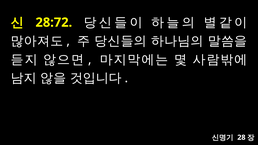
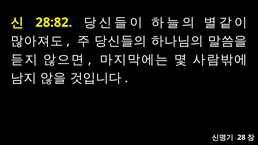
28:72: 28:72 -> 28:82
